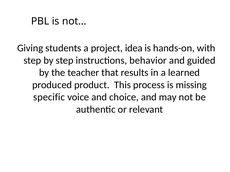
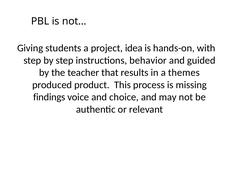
learned: learned -> themes
specific: specific -> findings
